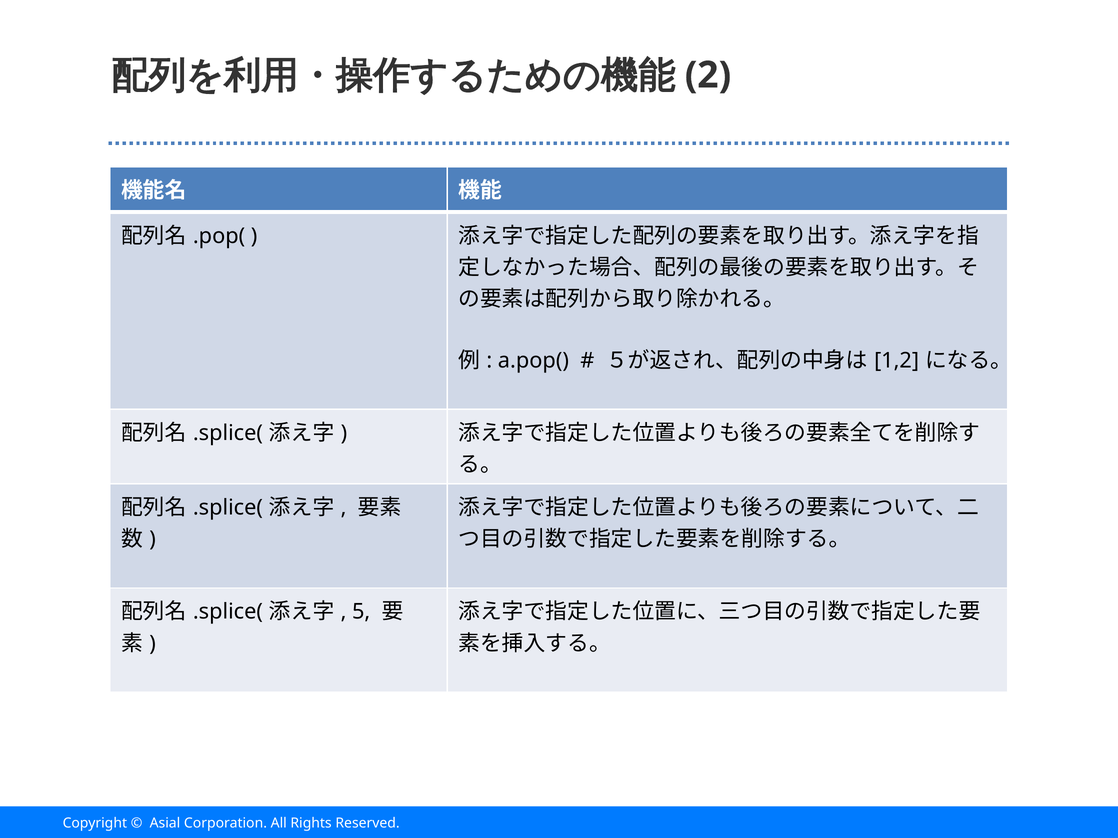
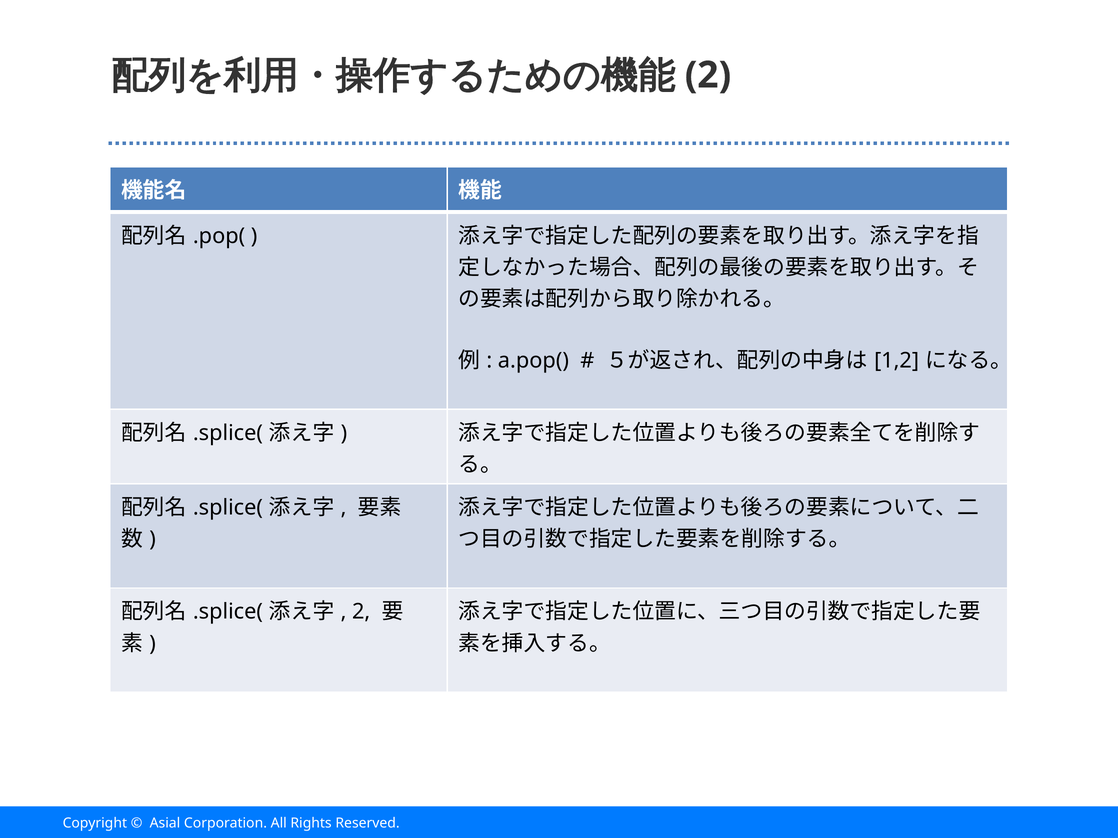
5 at (361, 612): 5 -> 2
